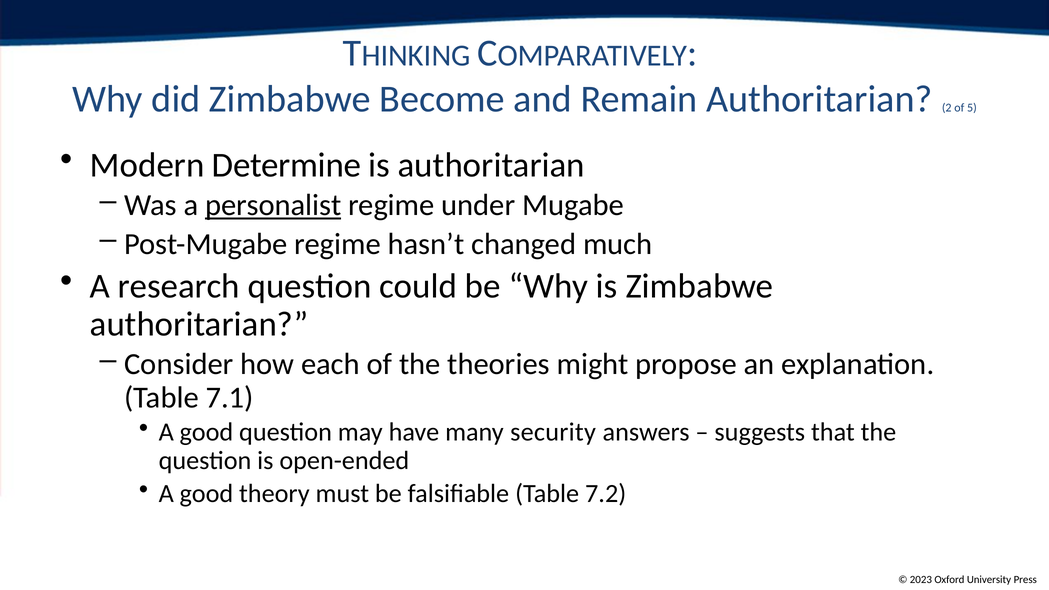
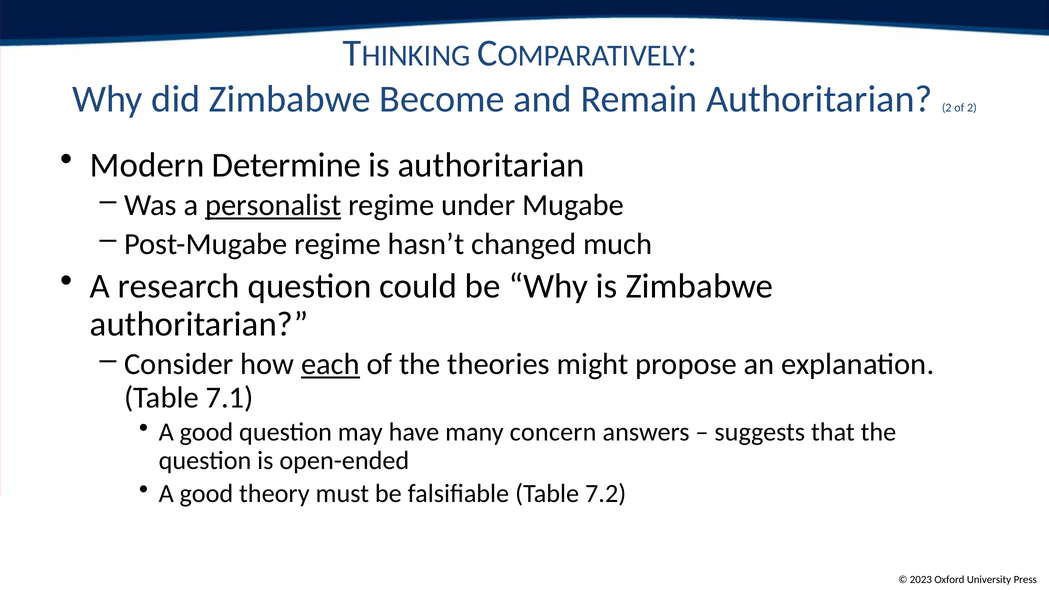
of 5: 5 -> 2
each underline: none -> present
security: security -> concern
